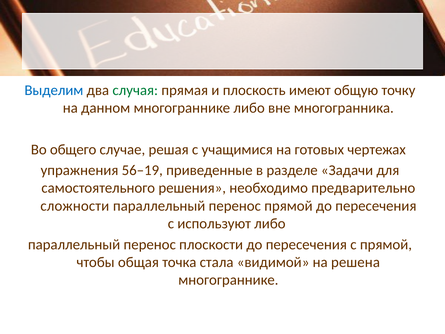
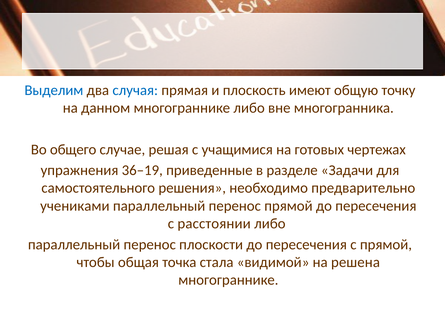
случая colour: green -> blue
56–19: 56–19 -> 36–19
сложности: сложности -> учениками
используют: используют -> расстоянии
